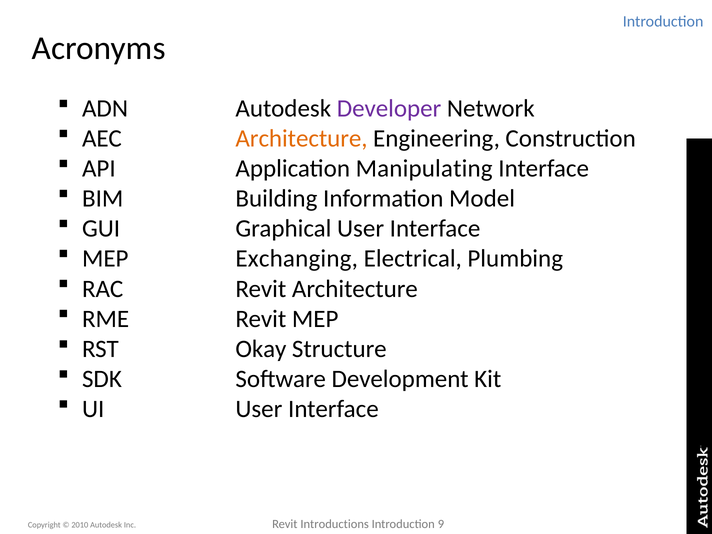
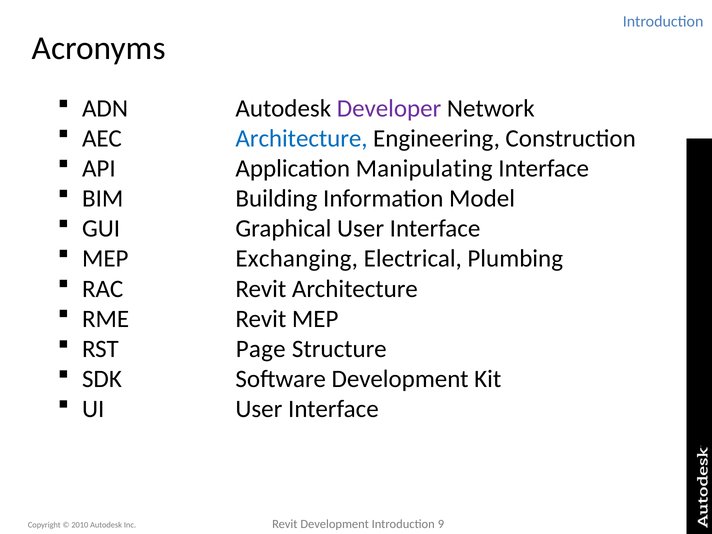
Architecture at (301, 139) colour: orange -> blue
Okay: Okay -> Page
Revit Introductions: Introductions -> Development
